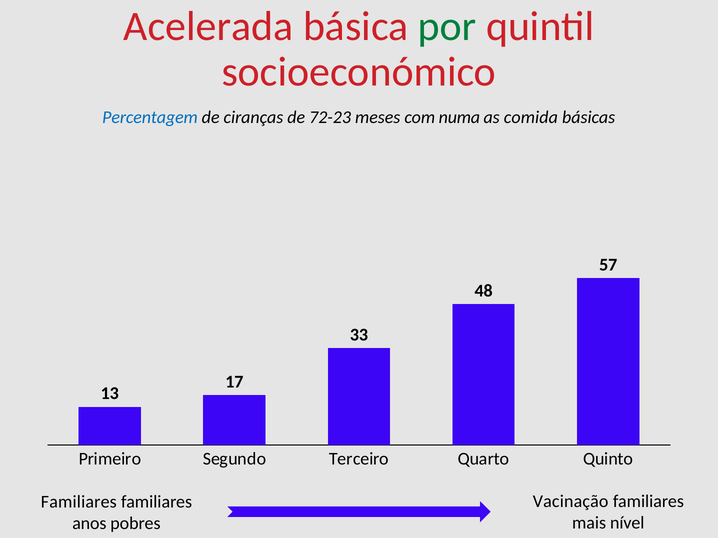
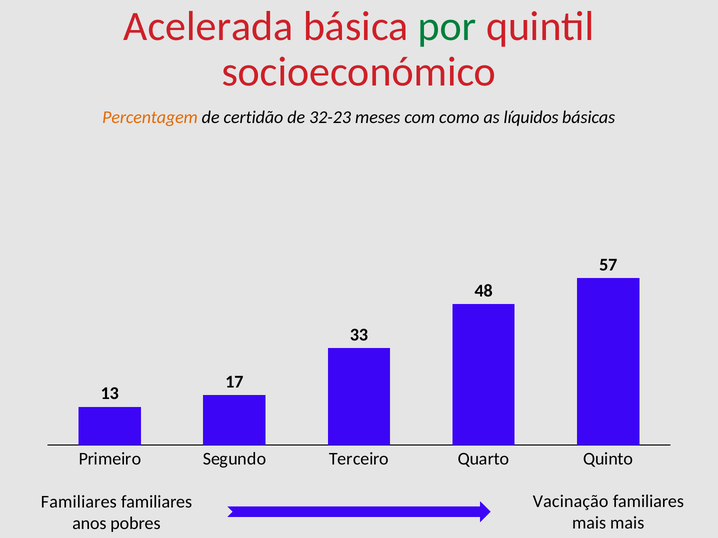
Percentagem colour: blue -> orange
ciranças: ciranças -> certidão
72-23: 72-23 -> 32-23
numa: numa -> como
comida: comida -> líquidos
mais nível: nível -> mais
